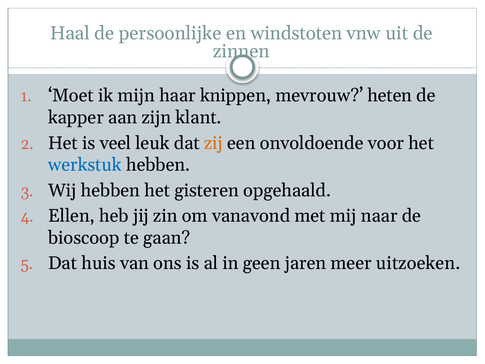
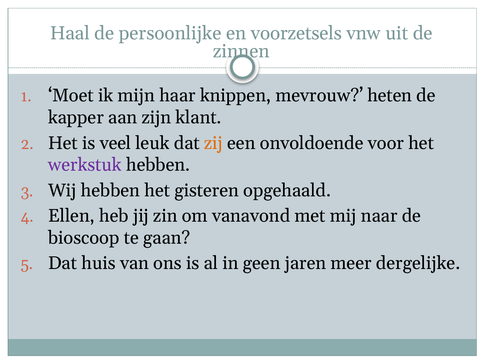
windstoten: windstoten -> voorzetsels
werkstuk colour: blue -> purple
uitzoeken: uitzoeken -> dergelijke
